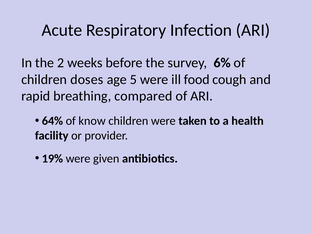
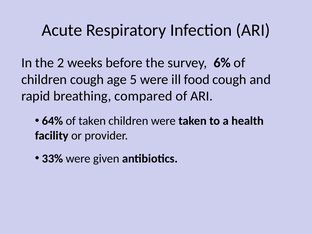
children doses: doses -> cough
of know: know -> taken
19%: 19% -> 33%
